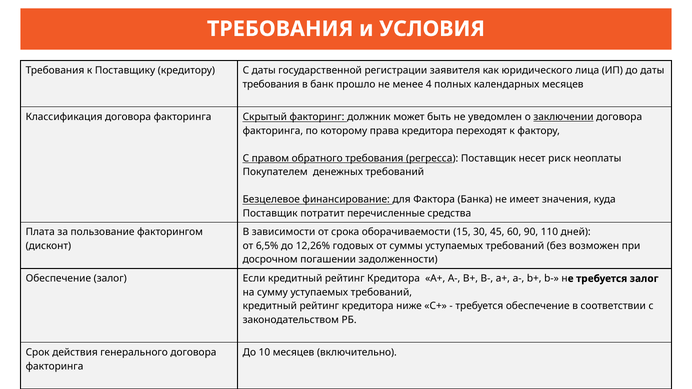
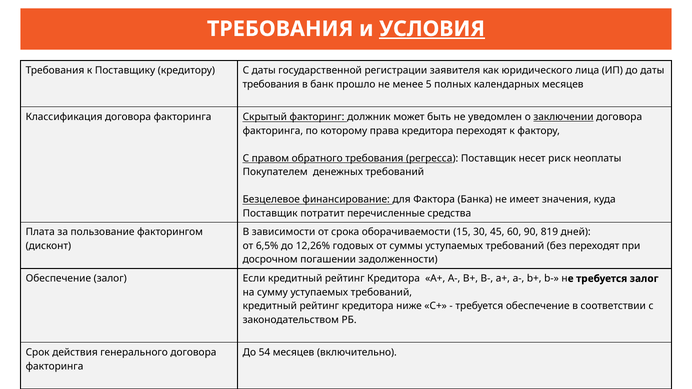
УСЛОВИЯ underline: none -> present
4: 4 -> 5
110: 110 -> 819
без возможен: возможен -> переходят
10: 10 -> 54
